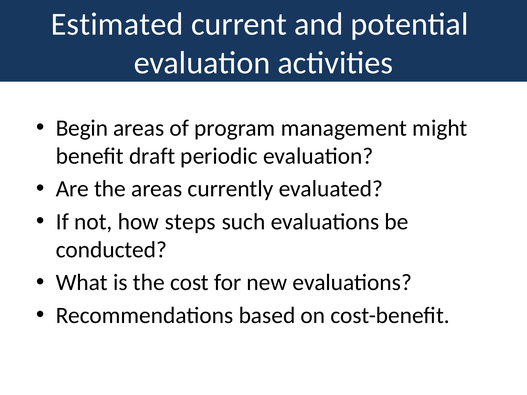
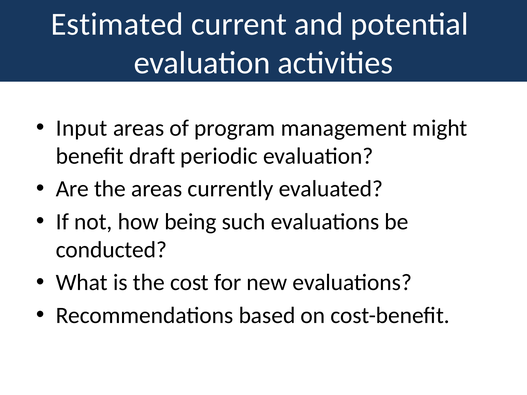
Begin: Begin -> Input
steps: steps -> being
